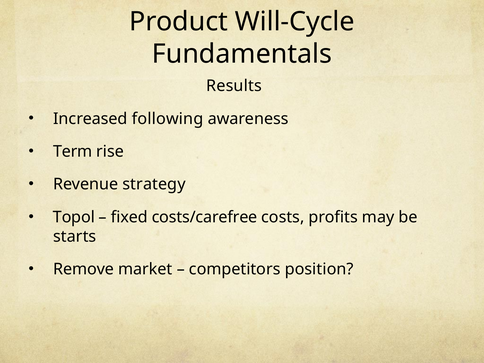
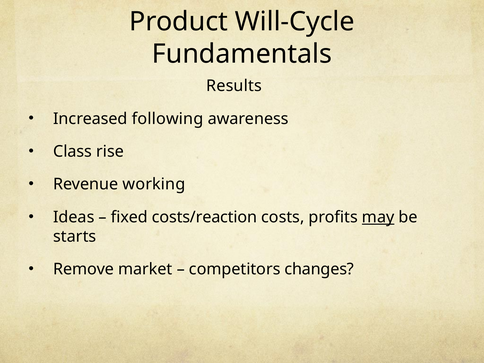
Term: Term -> Class
strategy: strategy -> working
Topol: Topol -> Ideas
costs/carefree: costs/carefree -> costs/reaction
may underline: none -> present
position: position -> changes
